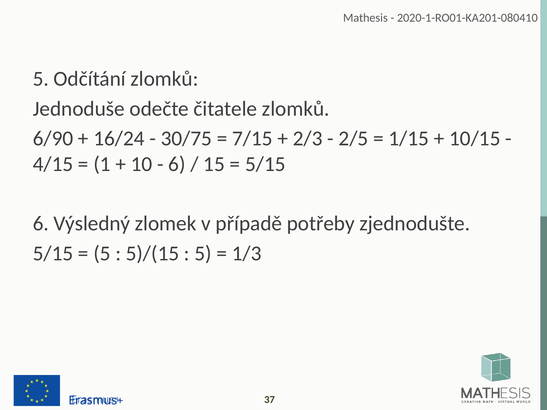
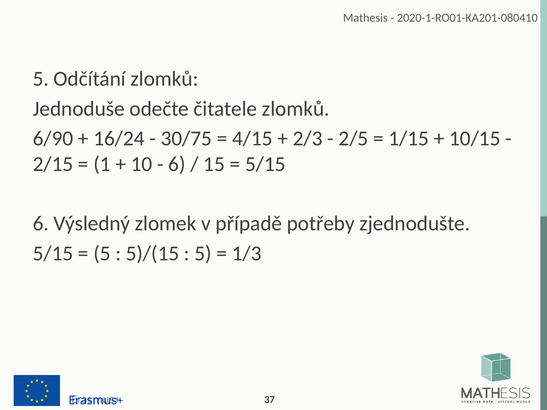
7/15: 7/15 -> 4/15
4/15: 4/15 -> 2/15
